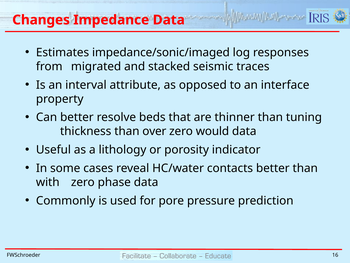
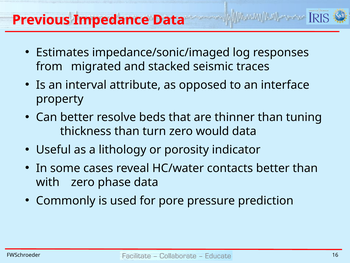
Changes: Changes -> Previous
over: over -> turn
